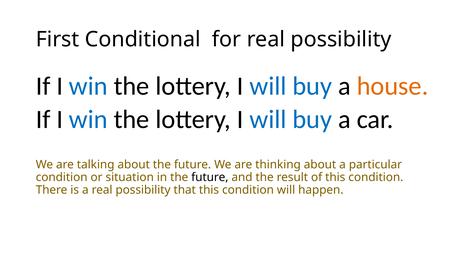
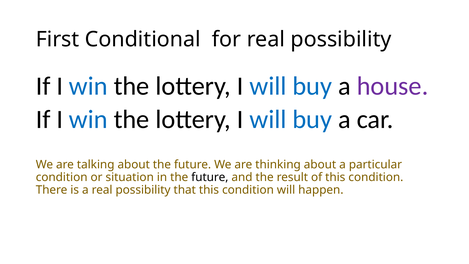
house colour: orange -> purple
